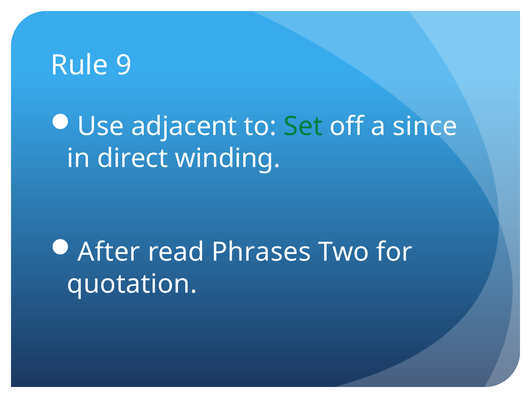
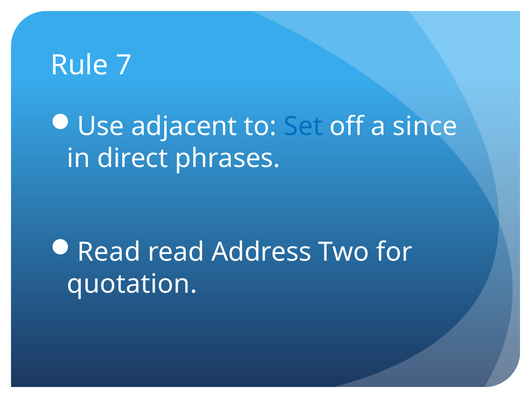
9: 9 -> 7
Set colour: green -> blue
winding: winding -> phrases
After at (109, 252): After -> Read
Phrases: Phrases -> Address
